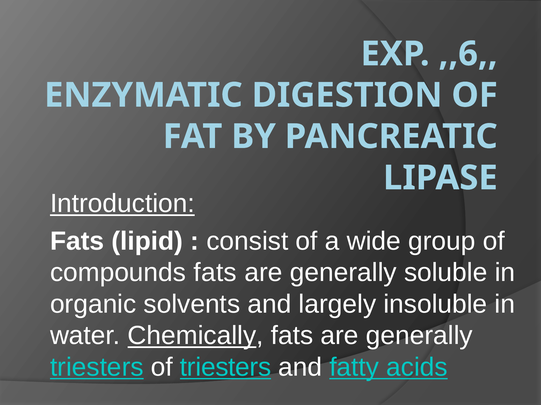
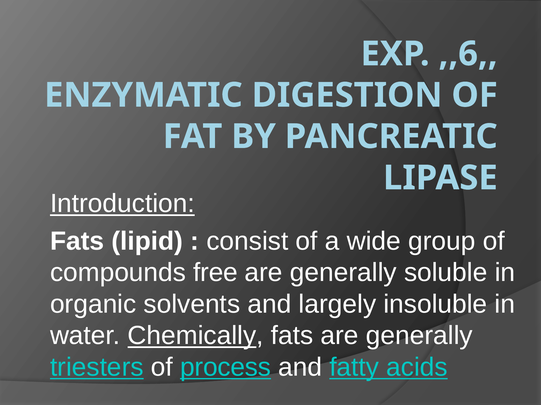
compounds fats: fats -> free
of triesters: triesters -> process
